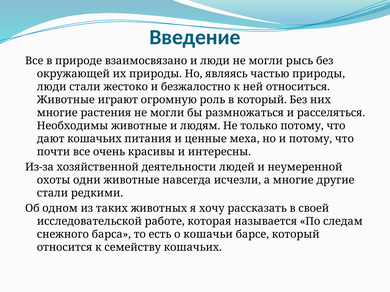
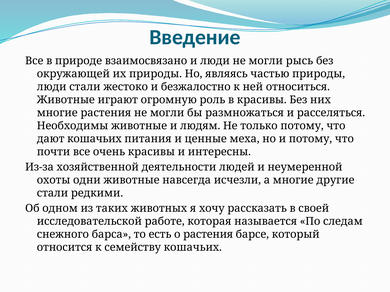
в который: который -> красивы
о кошачьи: кошачьи -> растения
